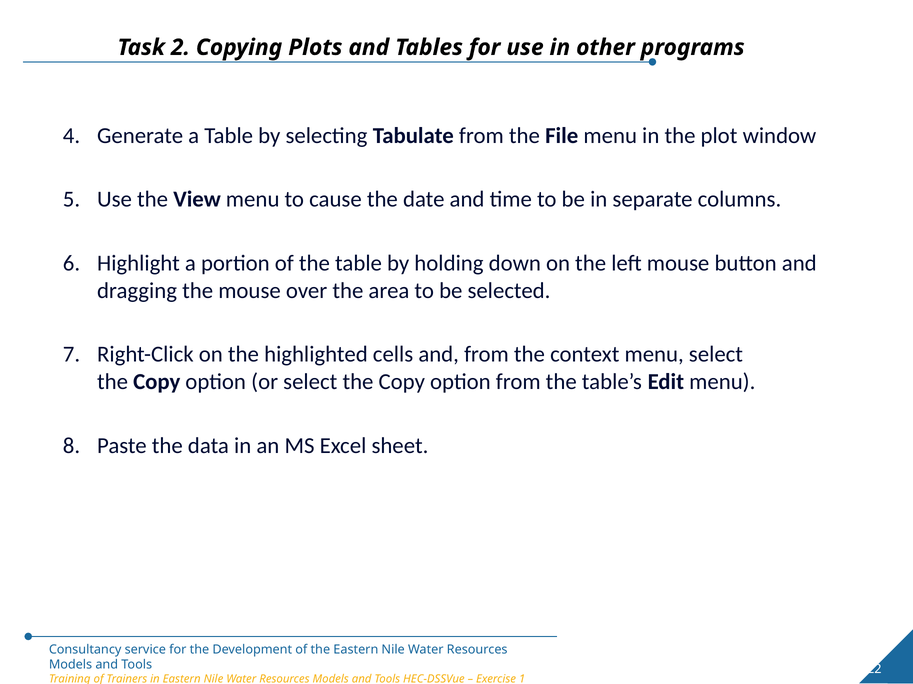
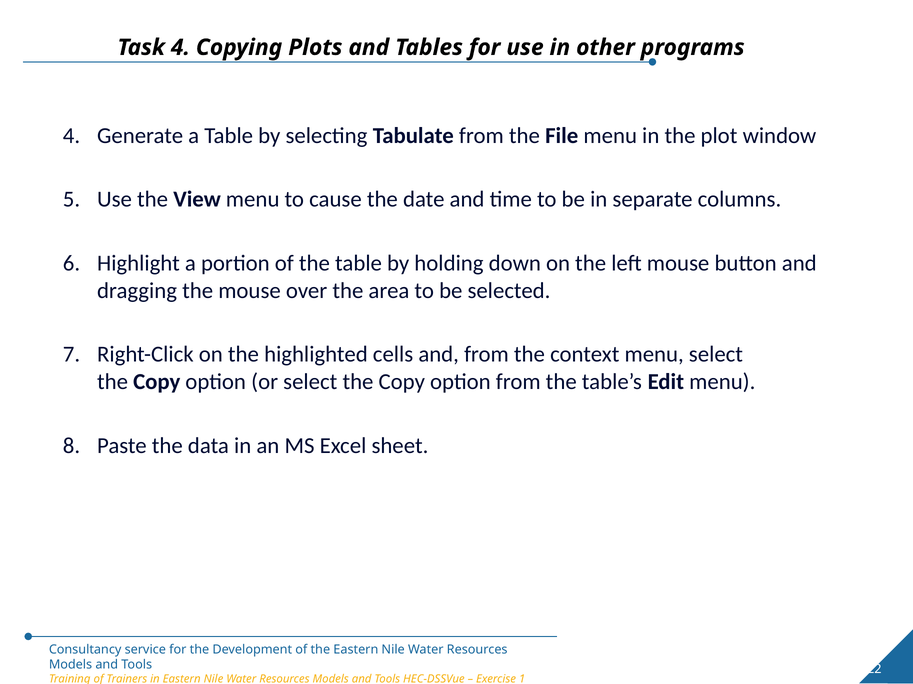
Task 2: 2 -> 4
